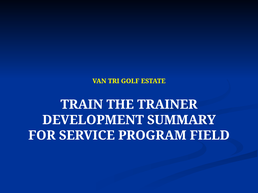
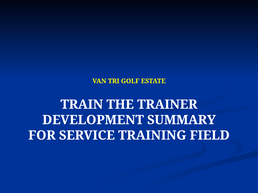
PROGRAM: PROGRAM -> TRAINING
